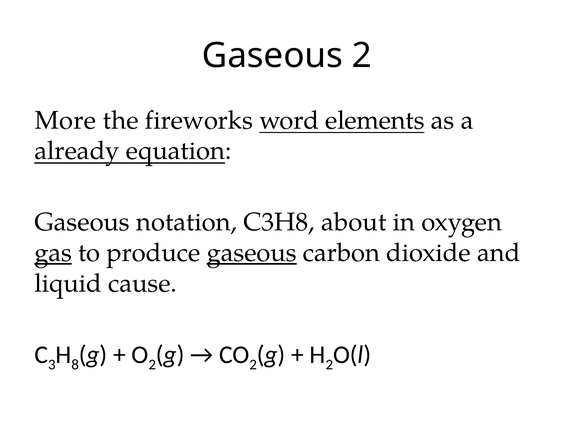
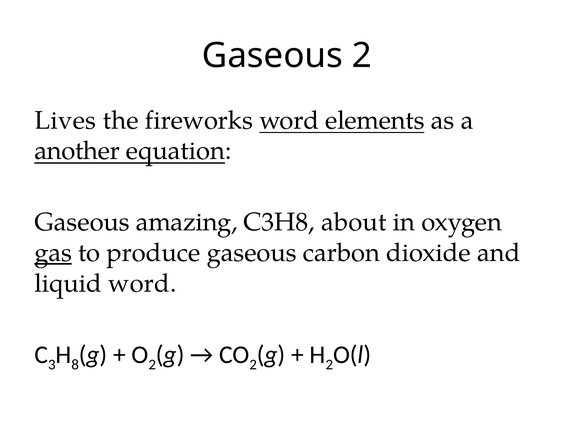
More: More -> Lives
already: already -> another
notation: notation -> amazing
gaseous at (252, 253) underline: present -> none
liquid cause: cause -> word
